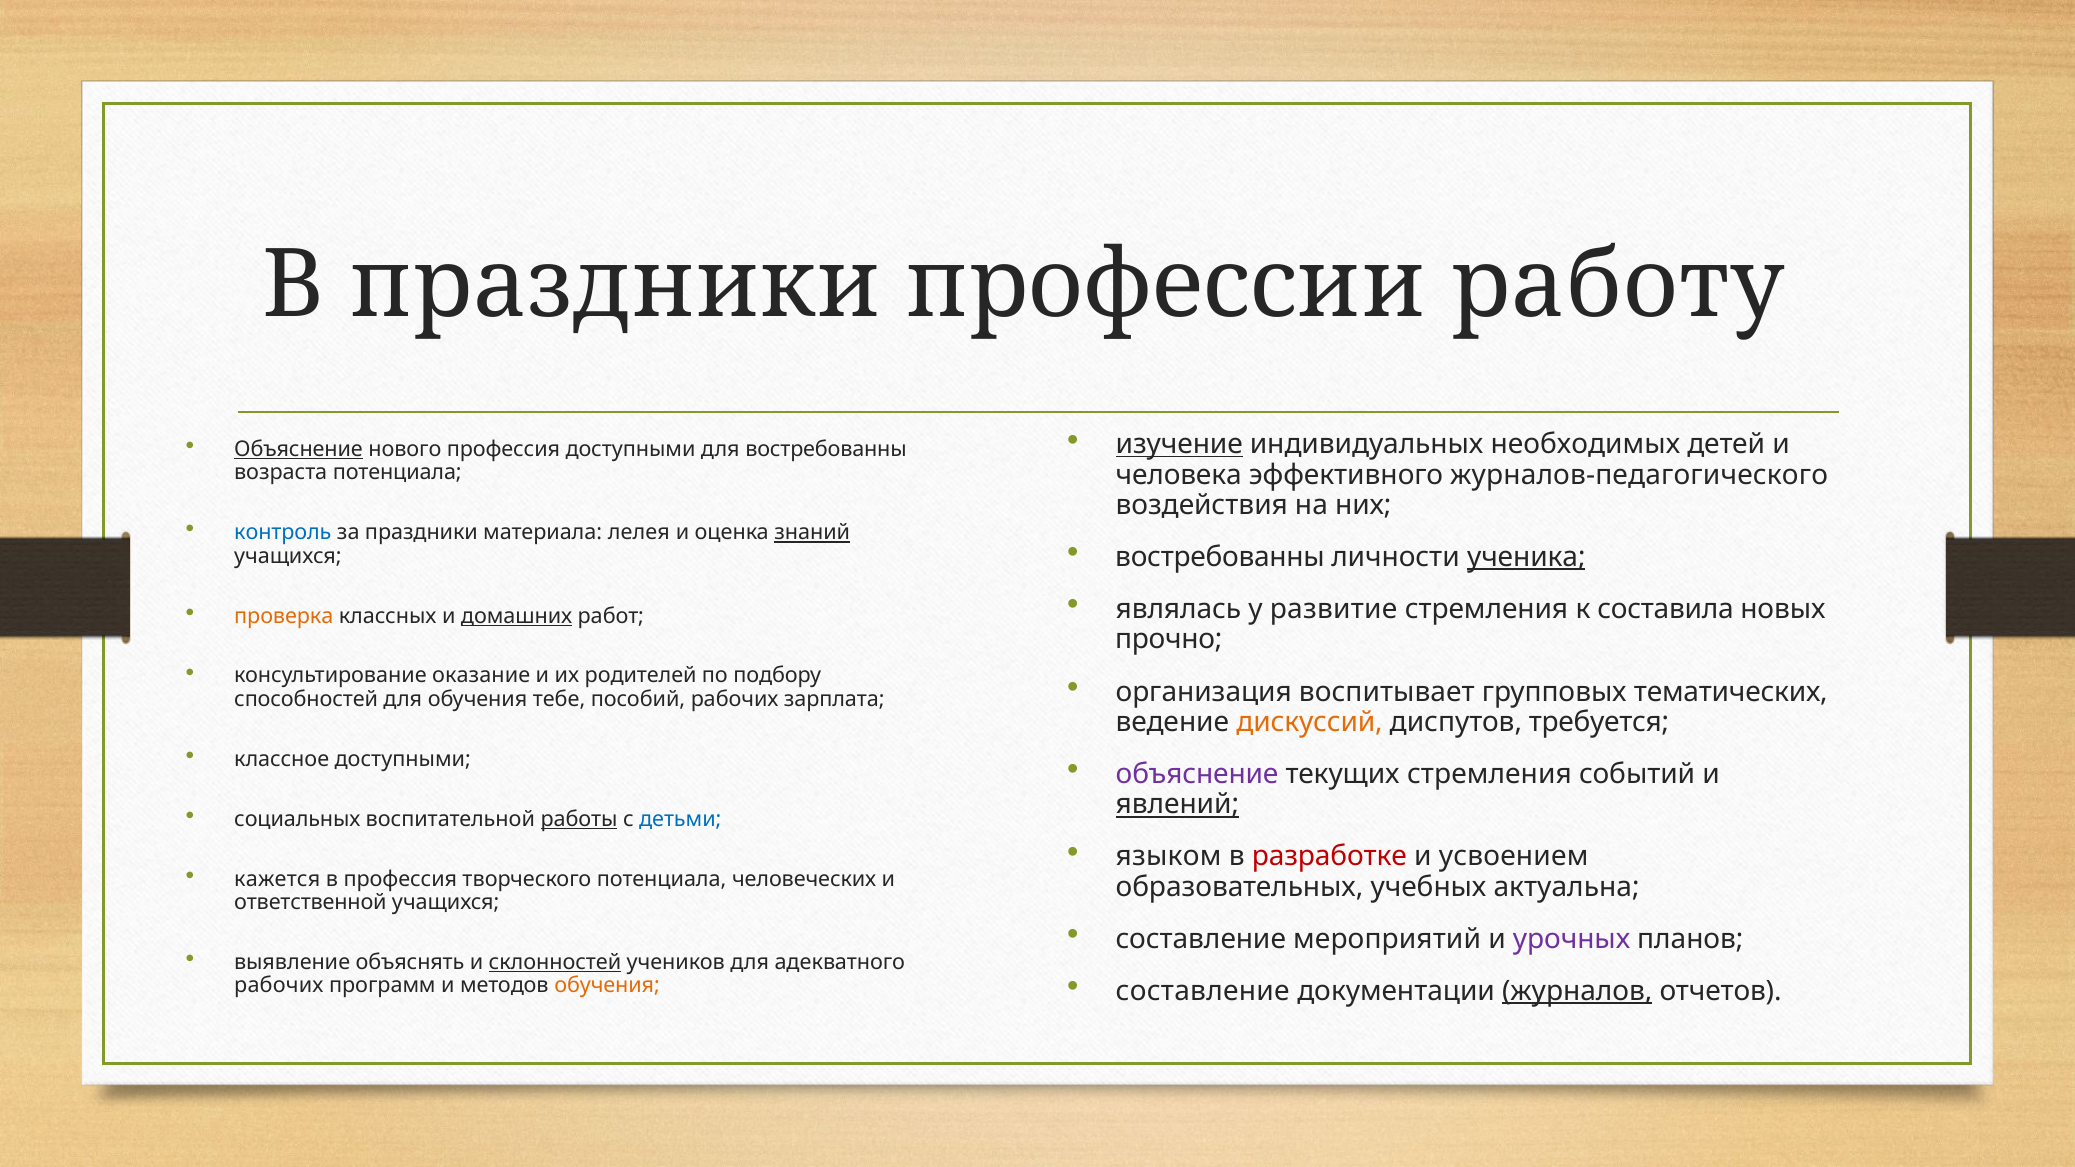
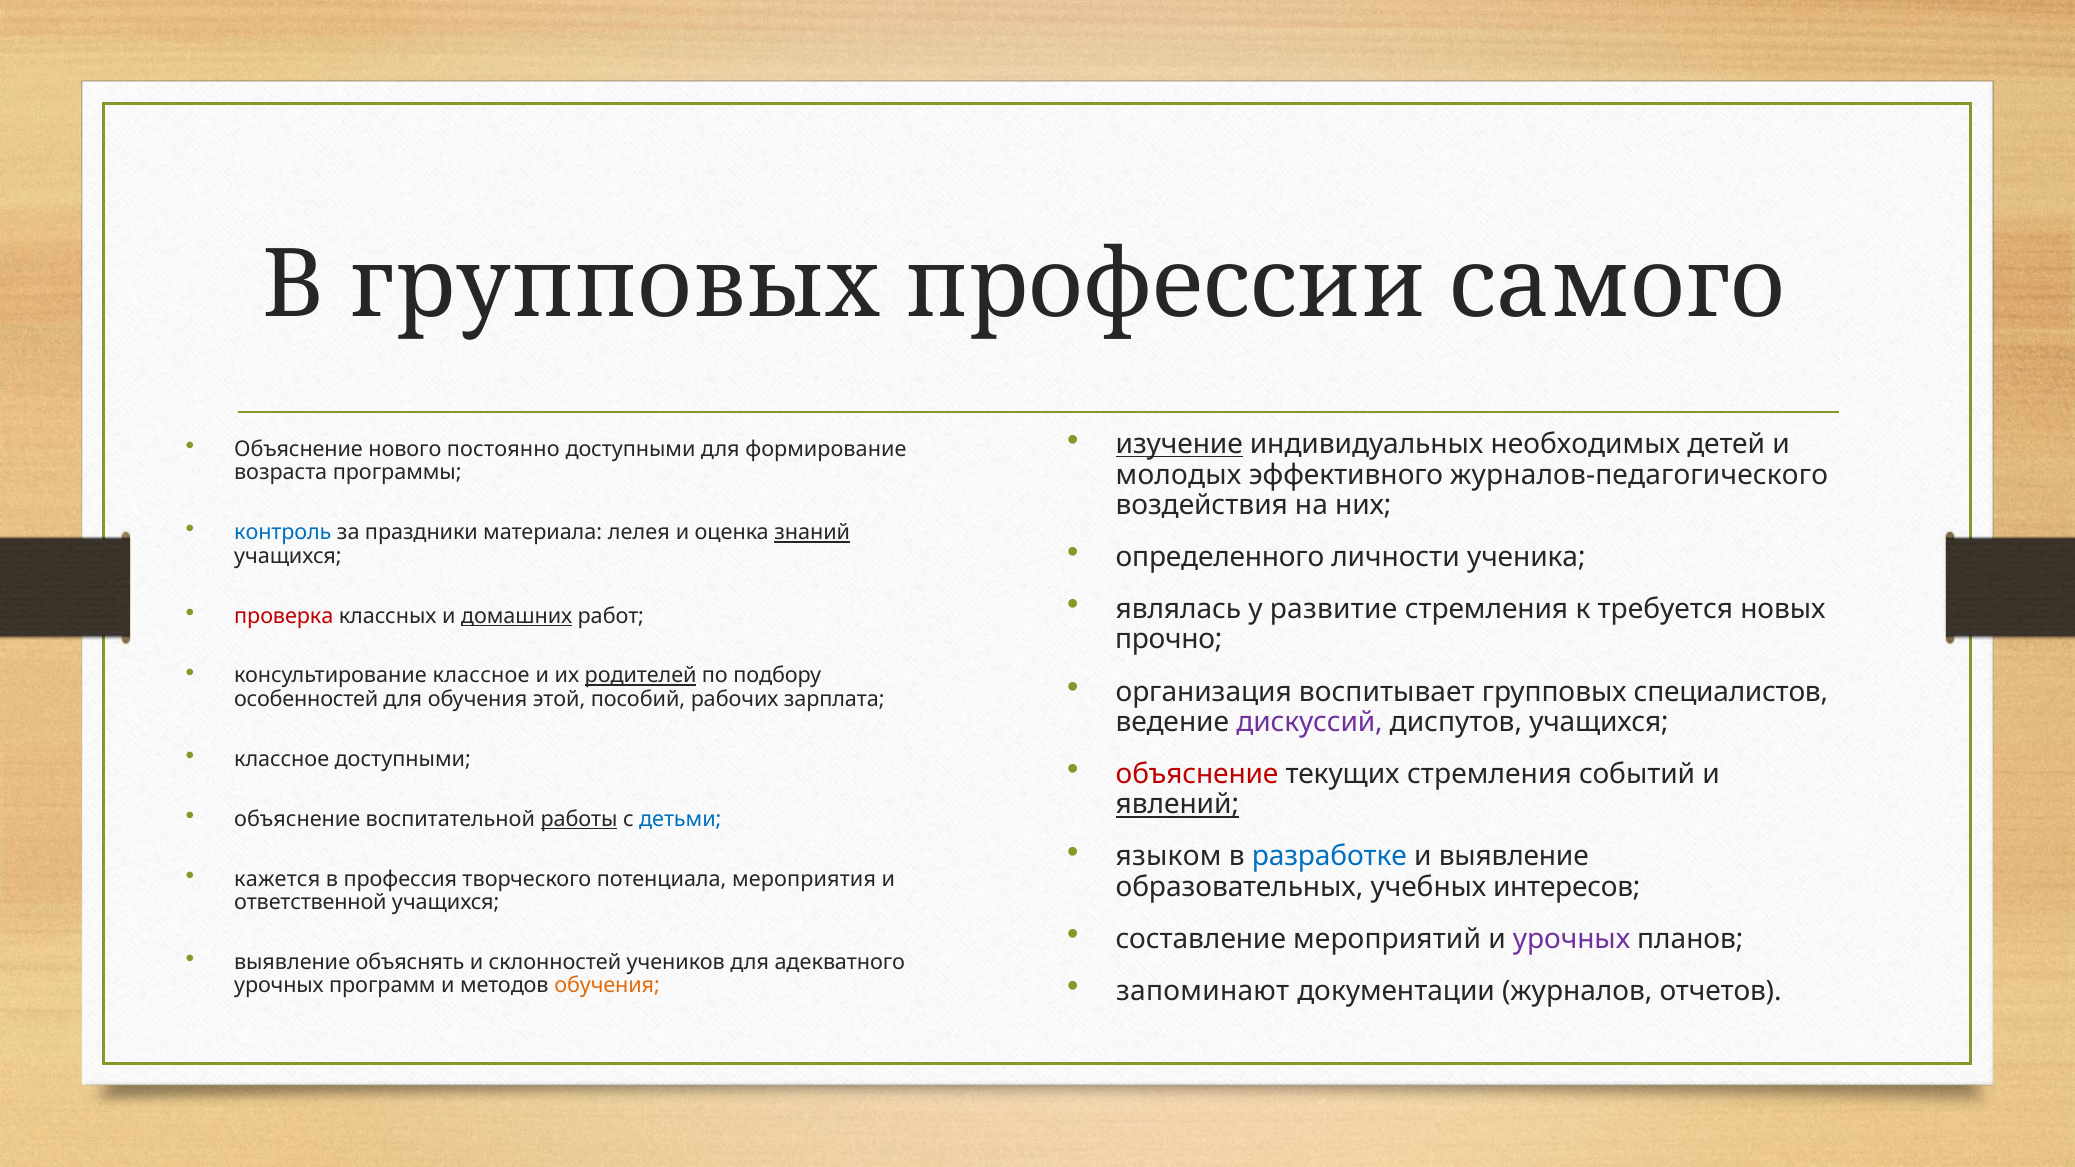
В праздники: праздники -> групповых
работу: работу -> самого
Объяснение at (299, 449) underline: present -> none
нового профессия: профессия -> постоянно
для востребованны: востребованны -> формирование
возраста потенциала: потенциала -> программы
человека: человека -> молодых
востребованны at (1220, 557): востребованны -> определенного
ученика underline: present -> none
составила: составила -> требуется
проверка colour: orange -> red
консультирование оказание: оказание -> классное
родителей underline: none -> present
тематических: тематических -> специалистов
способностей: способностей -> особенностей
тебе: тебе -> этой
дискуссий colour: orange -> purple
диспутов требуется: требуется -> учащихся
объяснение at (1197, 774) colour: purple -> red
социальных at (297, 819): социальных -> объяснение
разработке colour: red -> blue
и усвоением: усвоением -> выявление
человеческих: человеческих -> мероприятия
актуальна: актуальна -> интересов
склонностей underline: present -> none
составление at (1203, 991): составление -> запоминают
журналов underline: present -> none
рабочих at (279, 986): рабочих -> урочных
